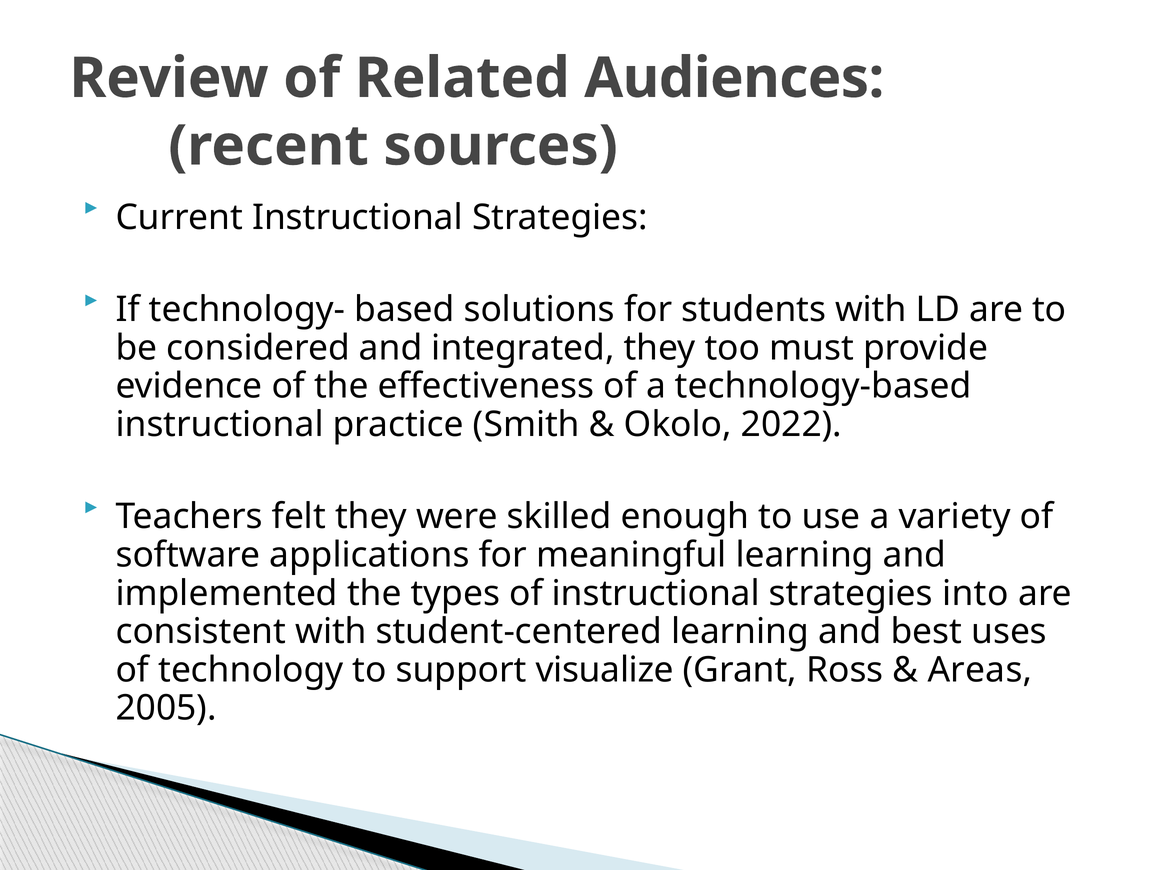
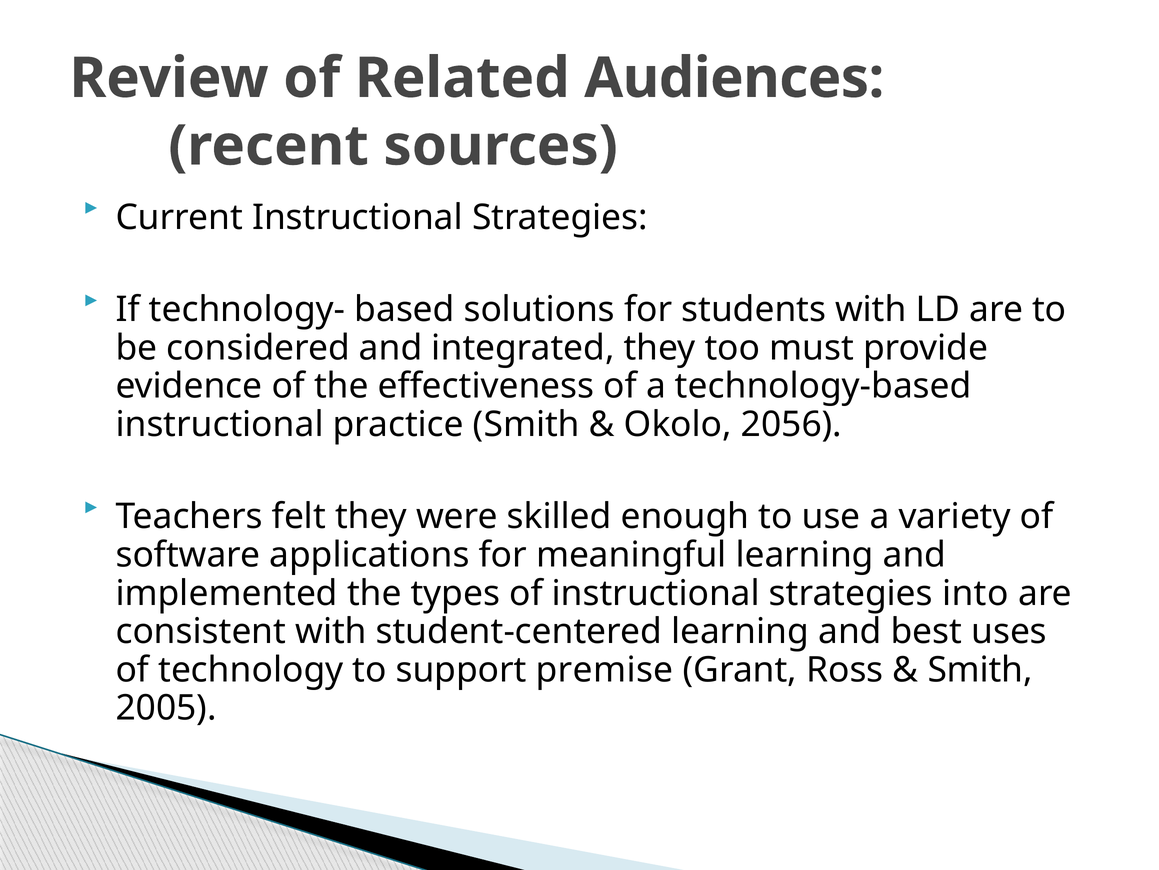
2022: 2022 -> 2056
visualize: visualize -> premise
Areas at (980, 669): Areas -> Smith
